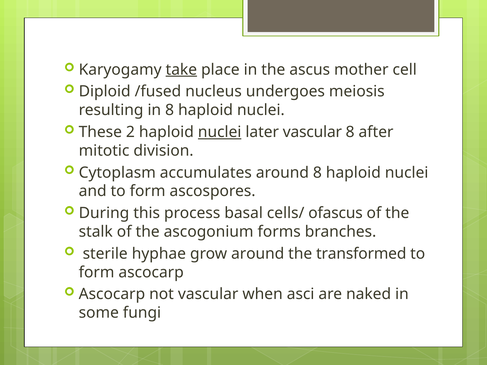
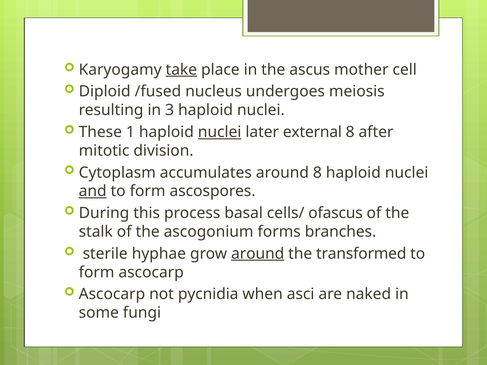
in 8: 8 -> 3
2: 2 -> 1
later vascular: vascular -> external
and underline: none -> present
around at (258, 254) underline: none -> present
not vascular: vascular -> pycnidia
